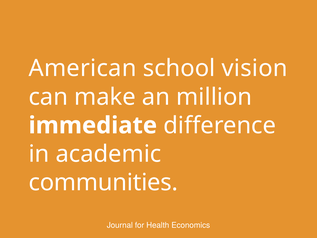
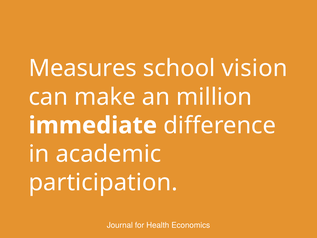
American: American -> Measures
communities: communities -> participation
